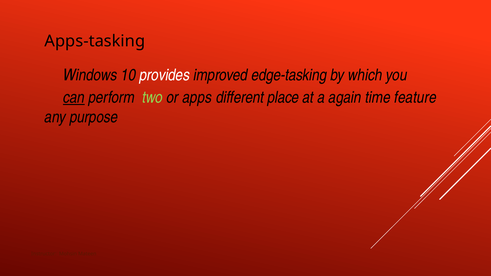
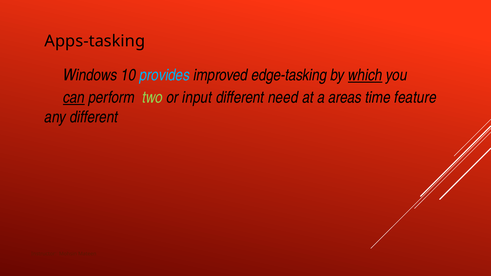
provides colour: white -> light blue
which underline: none -> present
apps: apps -> input
place: place -> need
again: again -> areas
any purpose: purpose -> different
